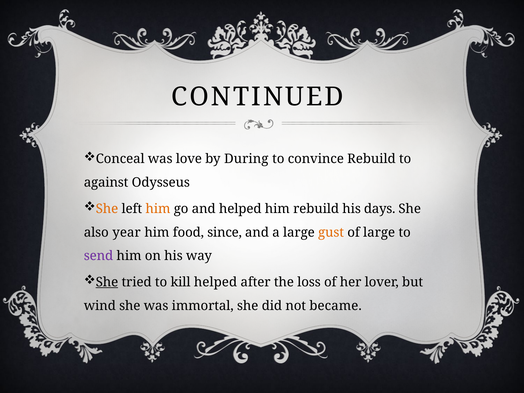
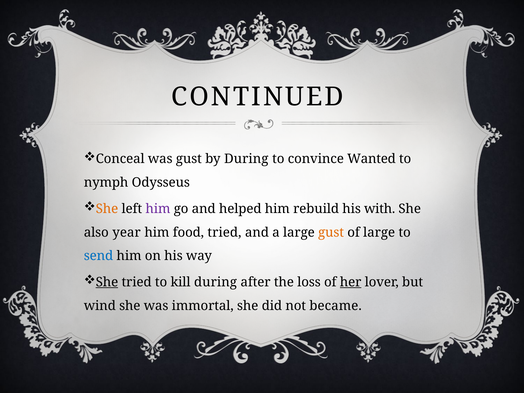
was love: love -> gust
convince Rebuild: Rebuild -> Wanted
against: against -> nymph
him at (158, 209) colour: orange -> purple
days: days -> with
food since: since -> tried
send colour: purple -> blue
kill helped: helped -> during
her underline: none -> present
